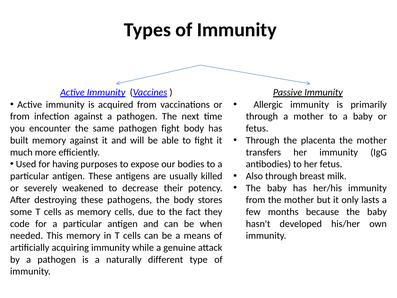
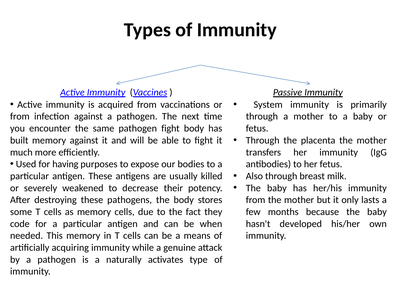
Allergic: Allergic -> System
different: different -> activates
